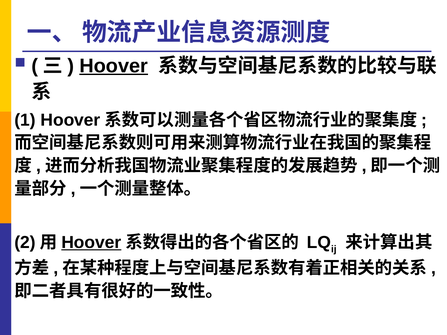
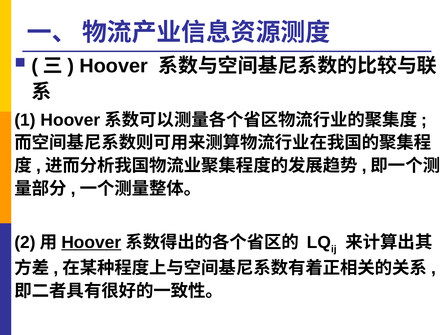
Hoover at (114, 66) underline: present -> none
